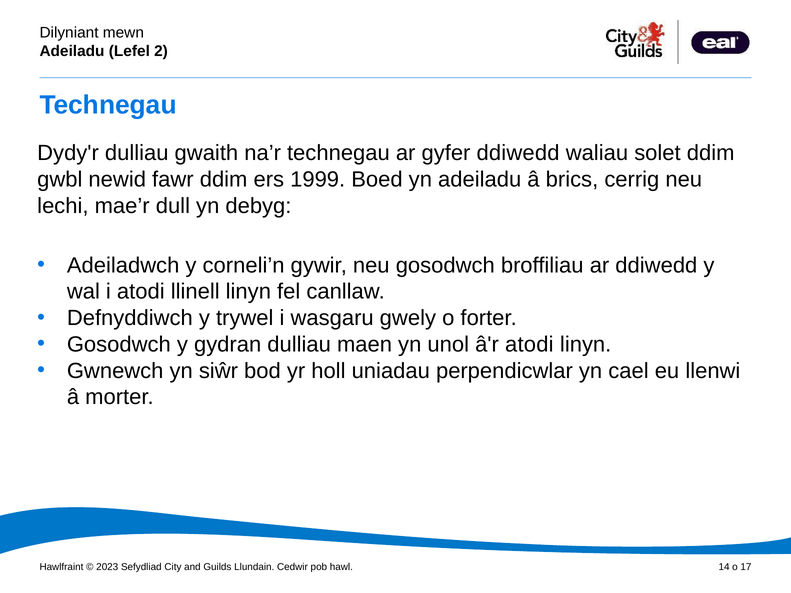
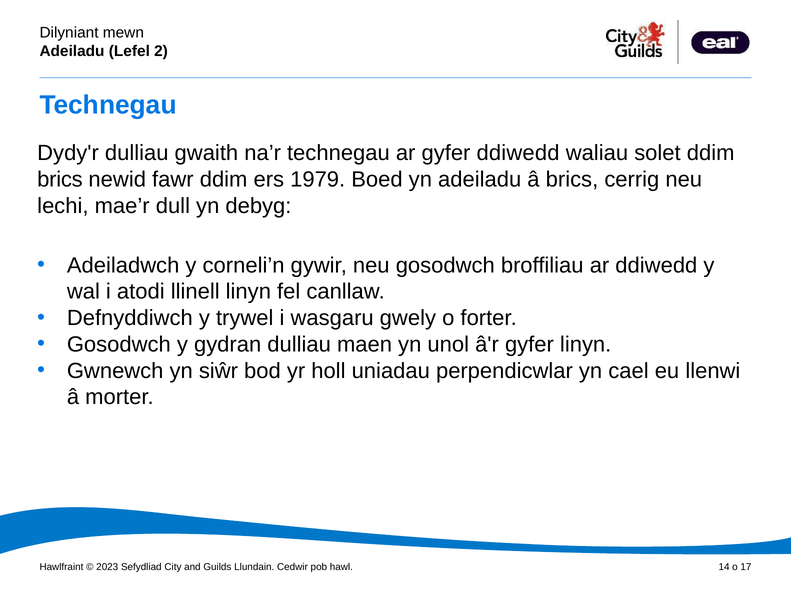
gwbl at (60, 180): gwbl -> brics
1999: 1999 -> 1979
â'r atodi: atodi -> gyfer
